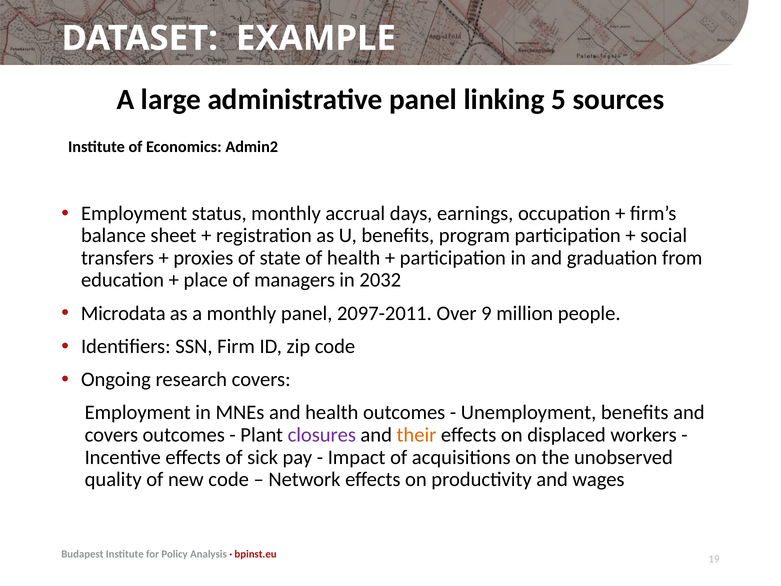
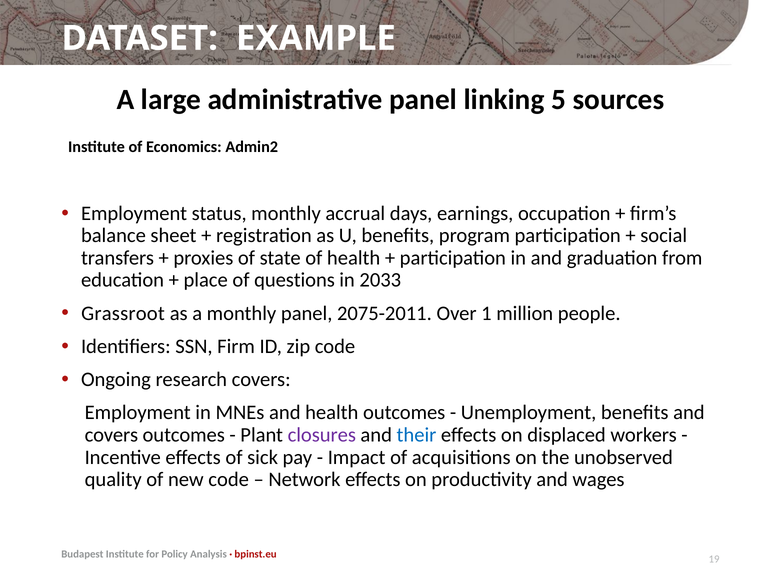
managers: managers -> questions
2032: 2032 -> 2033
Microdata: Microdata -> Grassroot
2097-2011: 2097-2011 -> 2075-2011
9: 9 -> 1
their colour: orange -> blue
